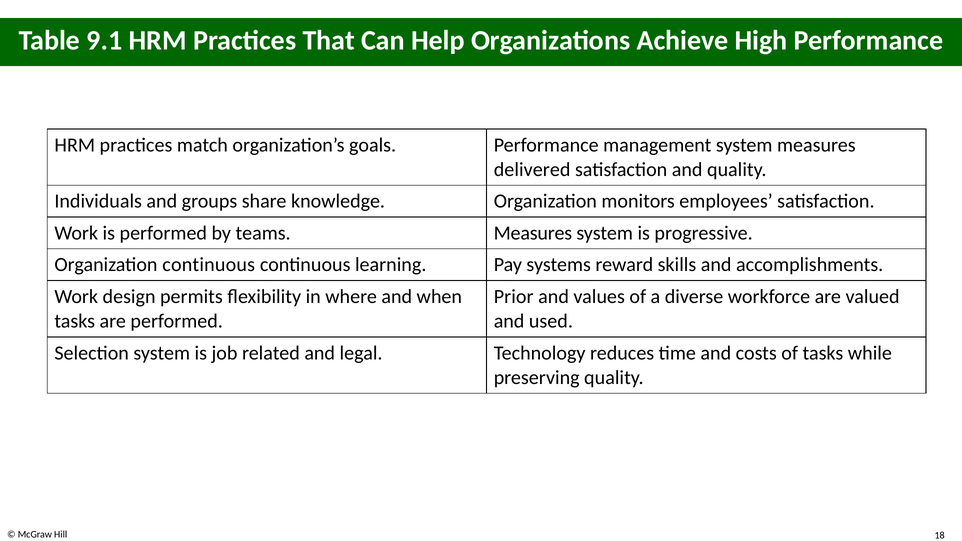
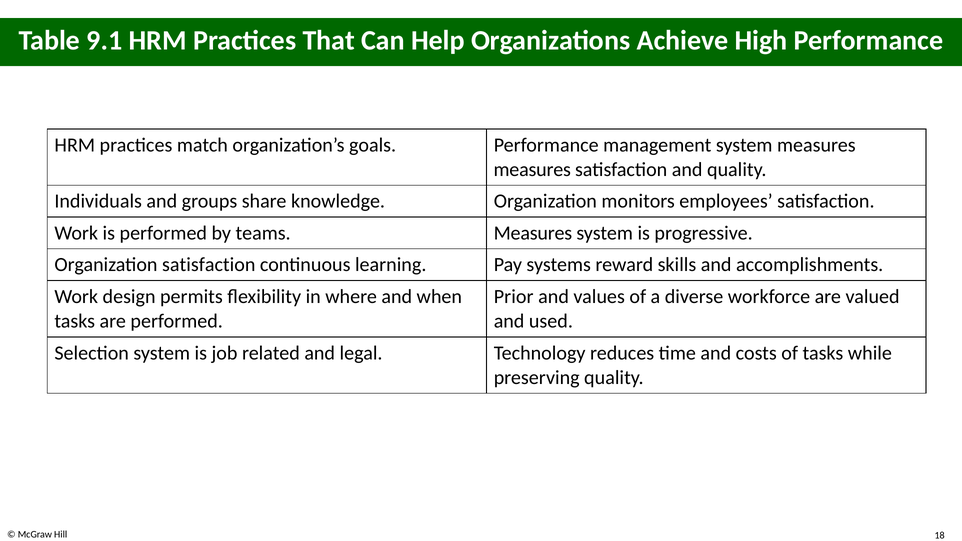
delivered at (532, 170): delivered -> measures
Organization continuous: continuous -> satisfaction
